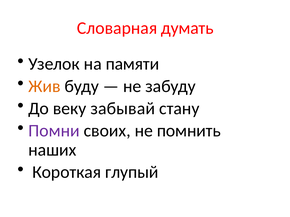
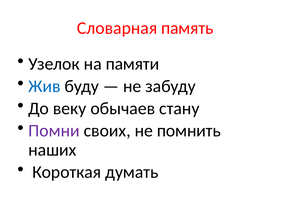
думать: думать -> память
Жив colour: orange -> blue
забывай: забывай -> обычаев
глупый: глупый -> думать
